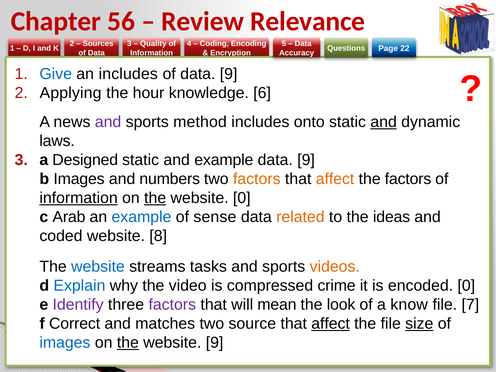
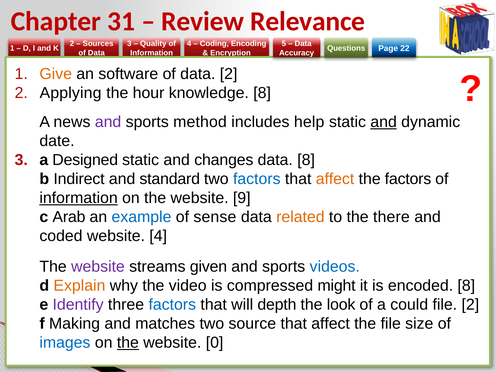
56: 56 -> 31
Give colour: blue -> orange
an includes: includes -> software
of data 9: 9 -> 2
knowledge 6: 6 -> 8
onto: onto -> help
laws: laws -> date
and example: example -> changes
9 at (306, 160): 9 -> 8
b Images: Images -> Indirect
numbers: numbers -> standard
factors at (257, 179) colour: orange -> blue
the at (155, 198) underline: present -> none
website 0: 0 -> 9
ideas: ideas -> there
website 8: 8 -> 4
website at (98, 267) colour: blue -> purple
tasks: tasks -> given
videos colour: orange -> blue
Explain colour: blue -> orange
crime: crime -> might
encoded 0: 0 -> 8
factors at (172, 305) colour: purple -> blue
mean: mean -> depth
know: know -> could
file 7: 7 -> 2
Correct: Correct -> Making
affect at (331, 324) underline: present -> none
size underline: present -> none
website 9: 9 -> 0
